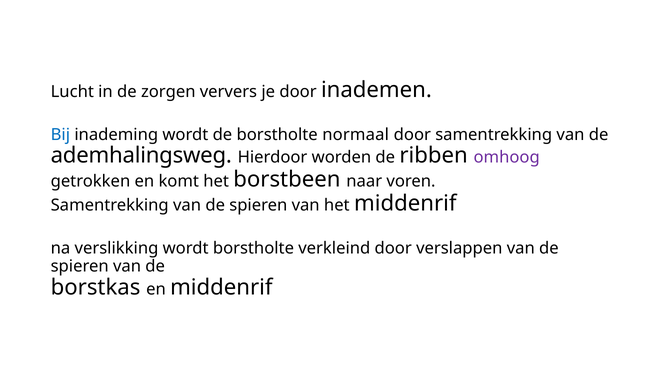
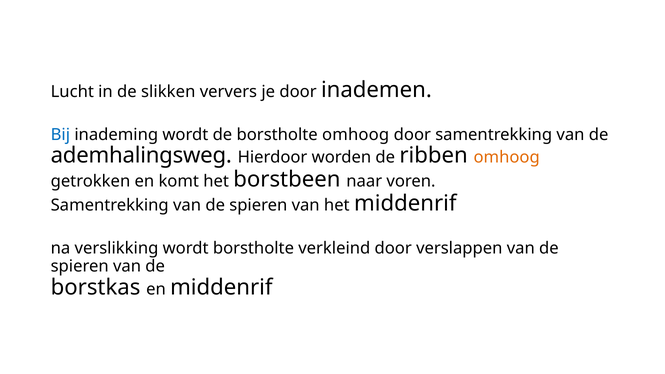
zorgen: zorgen -> slikken
borstholte normaal: normaal -> omhoog
omhoog at (507, 157) colour: purple -> orange
